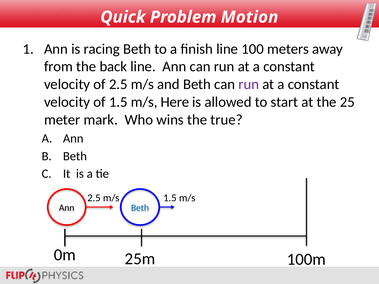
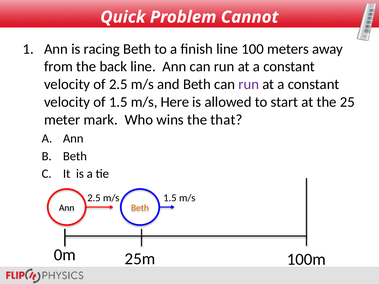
Motion: Motion -> Cannot
true: true -> that
Beth at (140, 208) colour: blue -> orange
